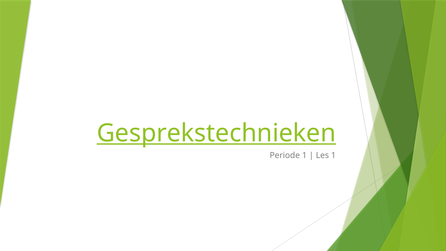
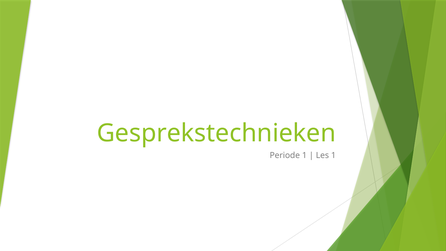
Gesprekstechnieken underline: present -> none
